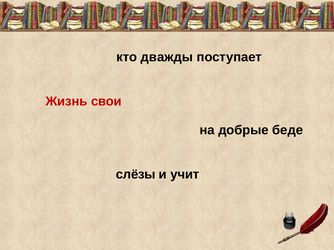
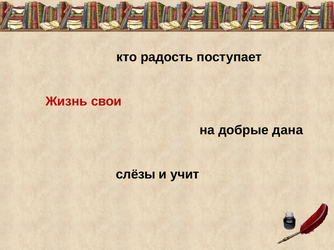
дважды: дважды -> радость
беде: беде -> дана
